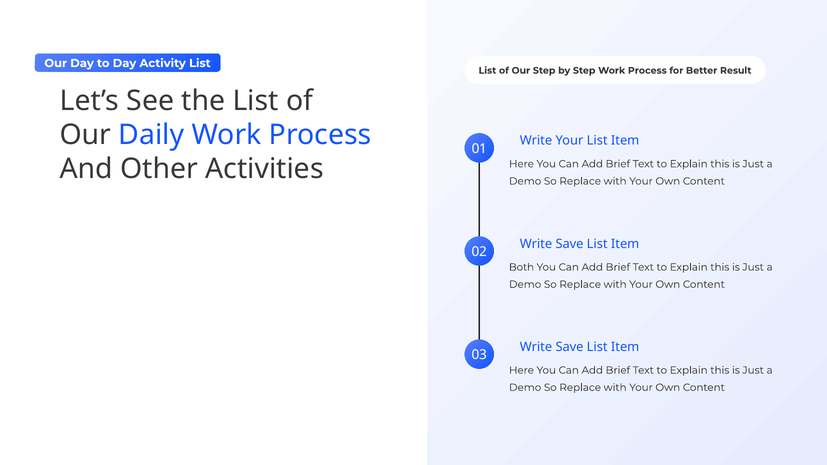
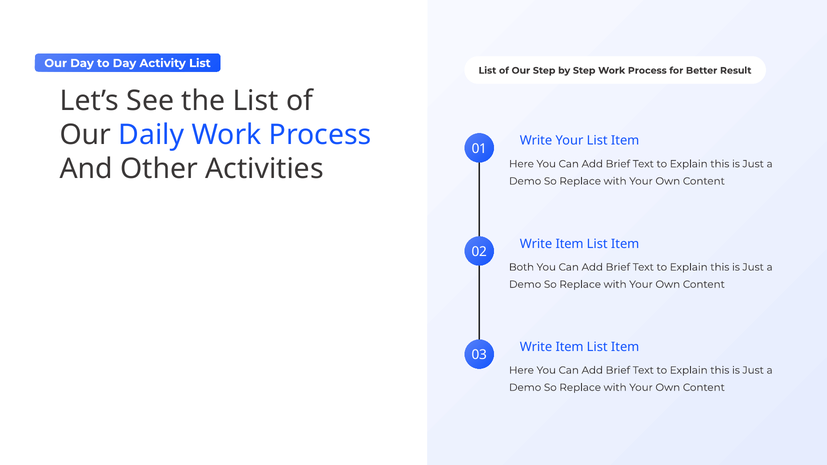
Save at (570, 244): Save -> Item
Save at (570, 347): Save -> Item
